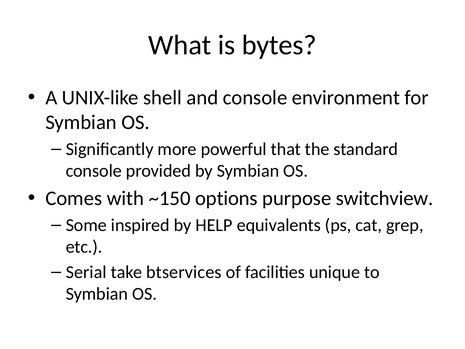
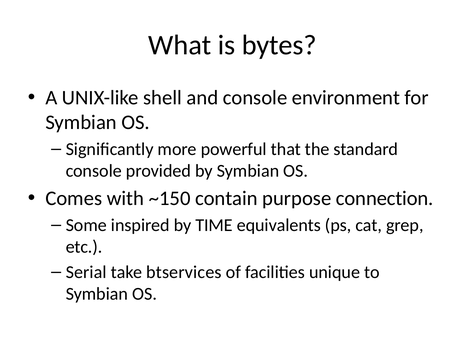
options: options -> contain
switchview: switchview -> connection
HELP: HELP -> TIME
